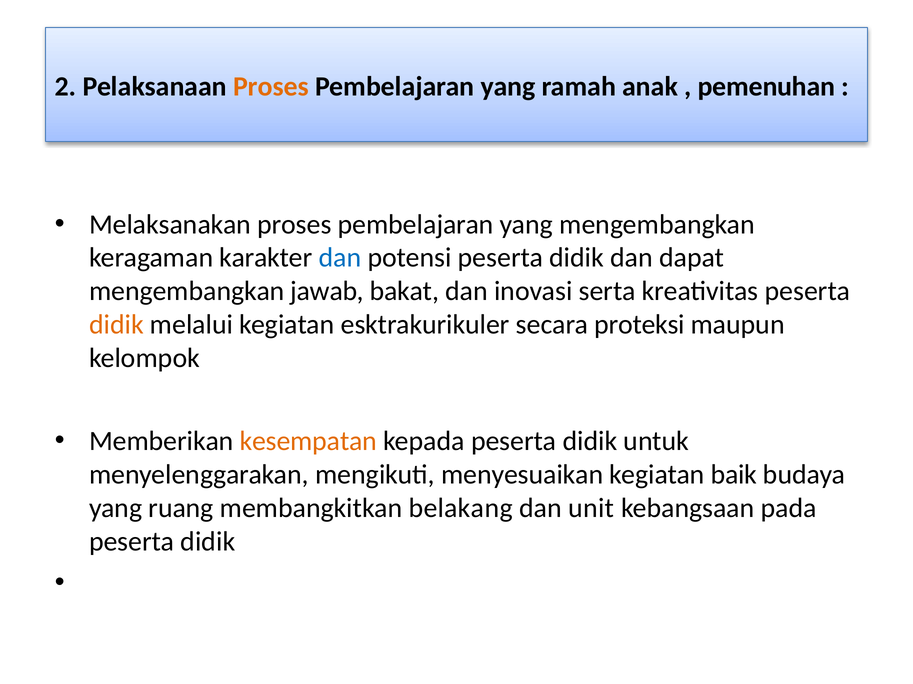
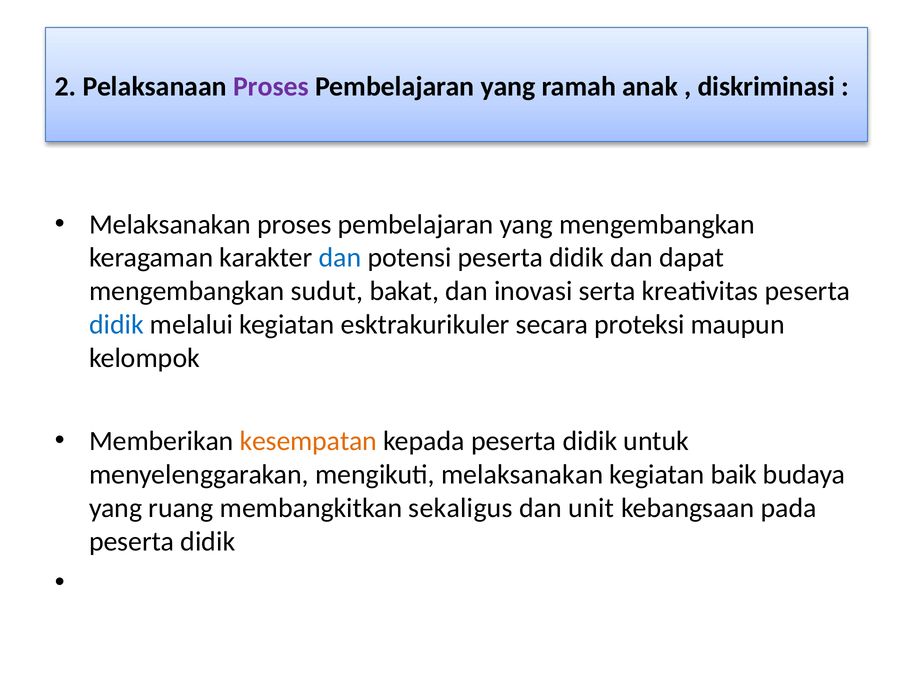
Proses at (271, 86) colour: orange -> purple
pemenuhan: pemenuhan -> diskriminasi
jawab: jawab -> sudut
didik at (116, 325) colour: orange -> blue
mengikuti menyesuaikan: menyesuaikan -> melaksanakan
belakang: belakang -> sekaligus
